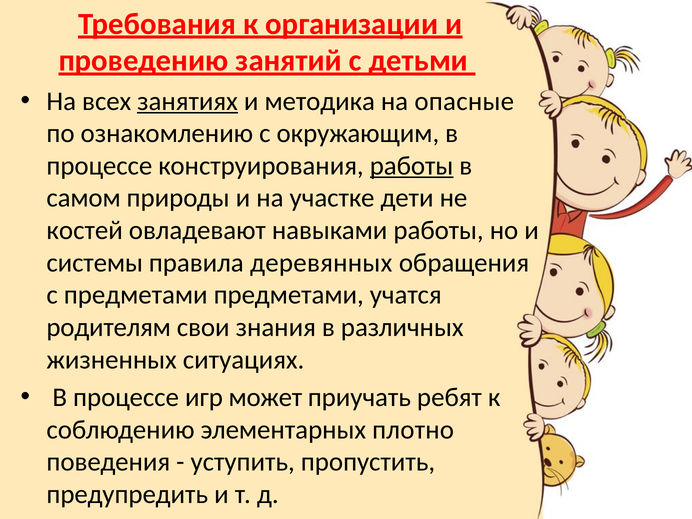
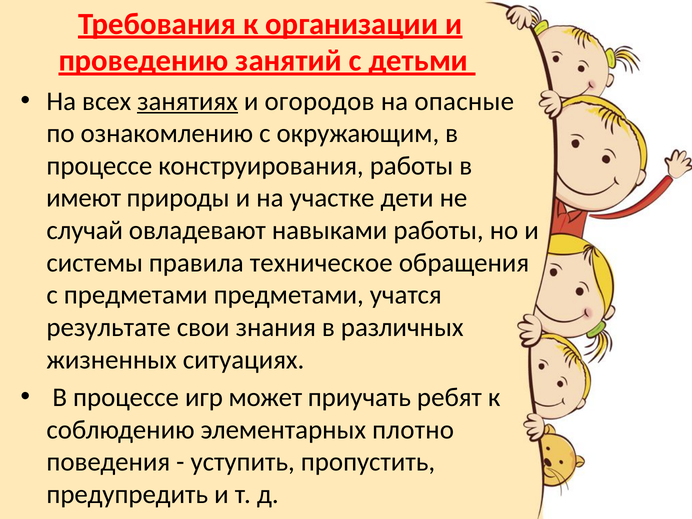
методика: методика -> огородов
работы at (412, 166) underline: present -> none
самом: самом -> имеют
костей: костей -> случай
деревянных: деревянных -> техническое
родителям: родителям -> результате
